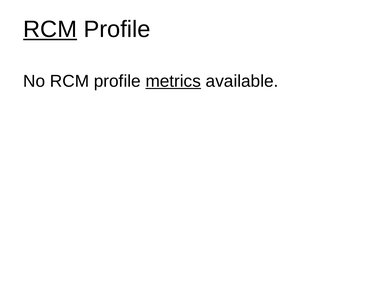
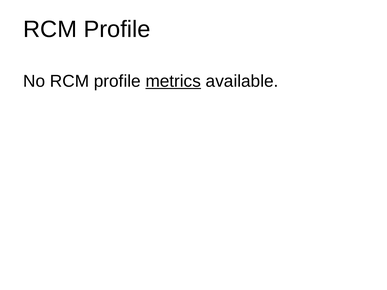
RCM at (50, 29) underline: present -> none
